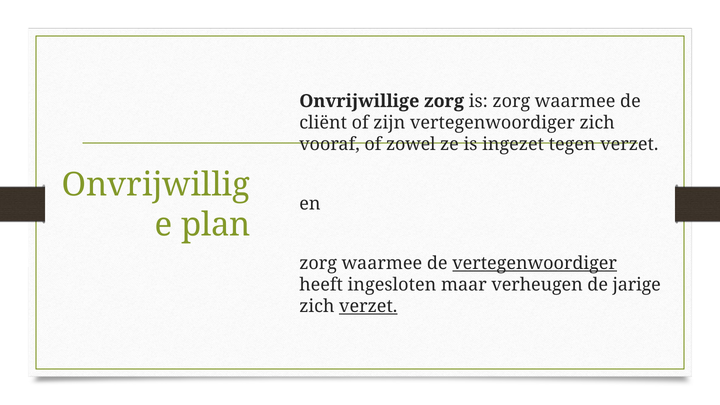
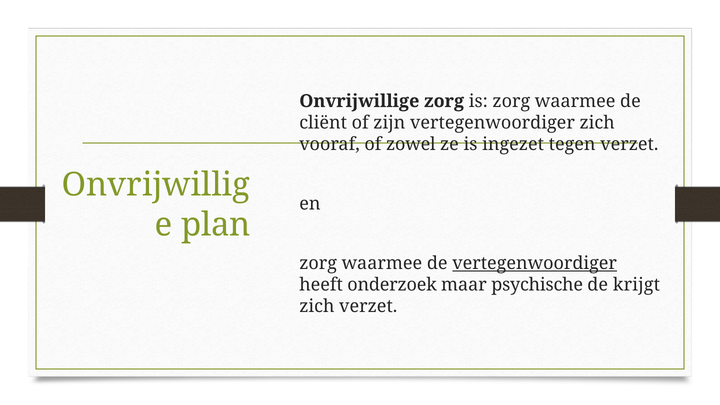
ingesloten: ingesloten -> onderzoek
verheugen: verheugen -> psychische
jarige: jarige -> krijgt
verzet at (368, 306) underline: present -> none
